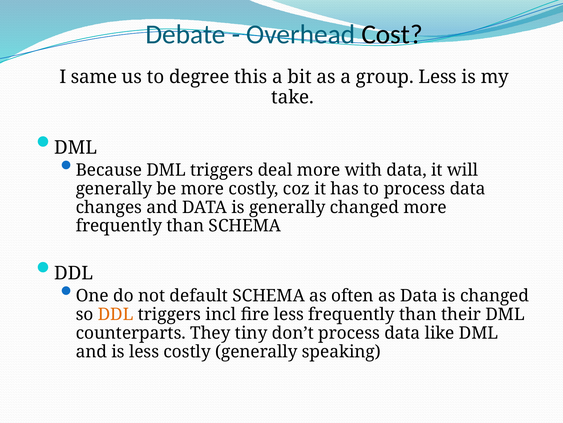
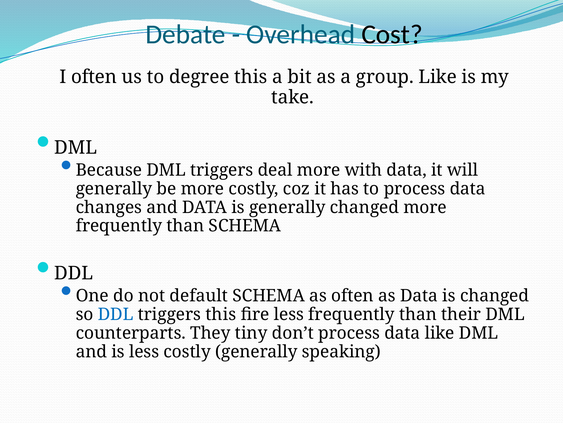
I same: same -> often
group Less: Less -> Like
DDL at (116, 314) colour: orange -> blue
triggers incl: incl -> this
